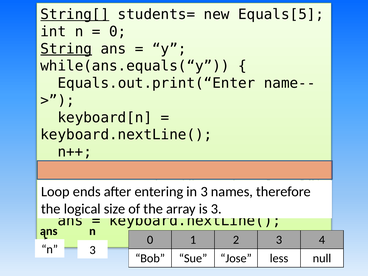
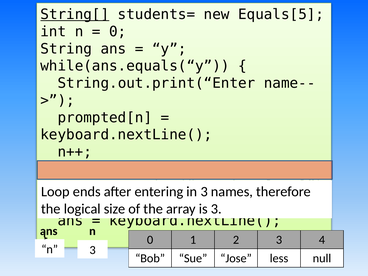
String underline: present -> none
Equals.out.print(“Enter: Equals.out.print(“Enter -> String.out.print(“Enter
keyboard[n: keyboard[n -> prompted[n
